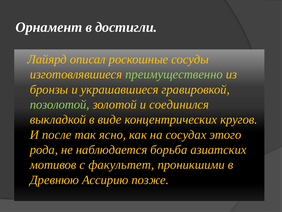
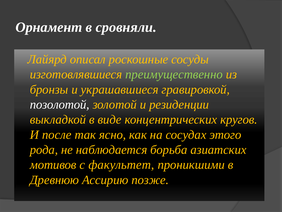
достигли: достигли -> сровняли
позолотой colour: light green -> white
соединился: соединился -> резиденции
